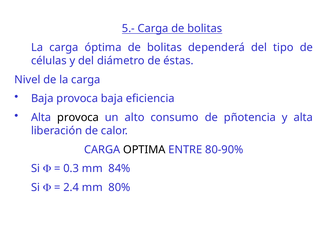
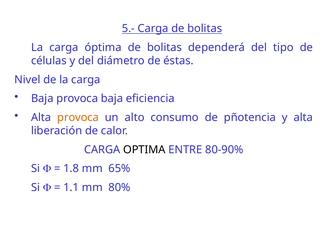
provoca at (78, 117) colour: black -> orange
0.3: 0.3 -> 1.8
84%: 84% -> 65%
2.4: 2.4 -> 1.1
